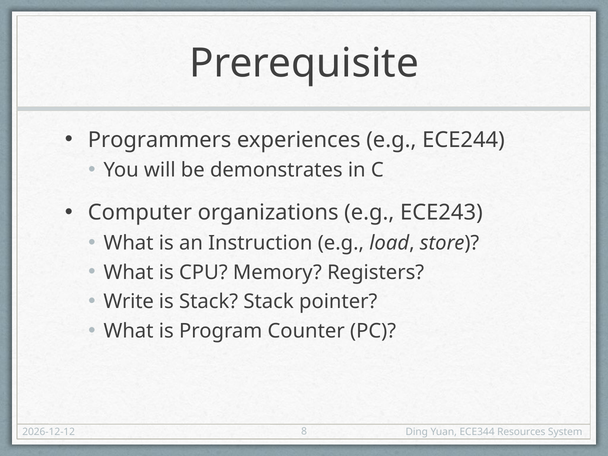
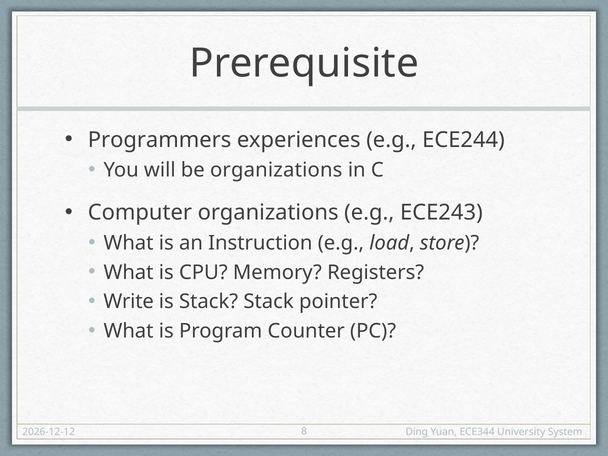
be demonstrates: demonstrates -> organizations
Resources: Resources -> University
